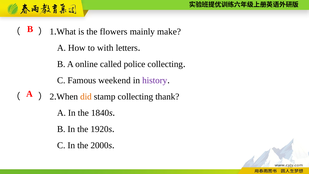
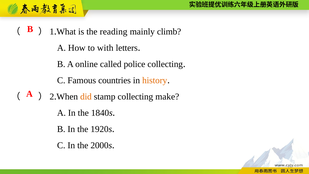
flowers: flowers -> reading
make: make -> climb
weekend: weekend -> countries
history colour: purple -> orange
thank: thank -> make
